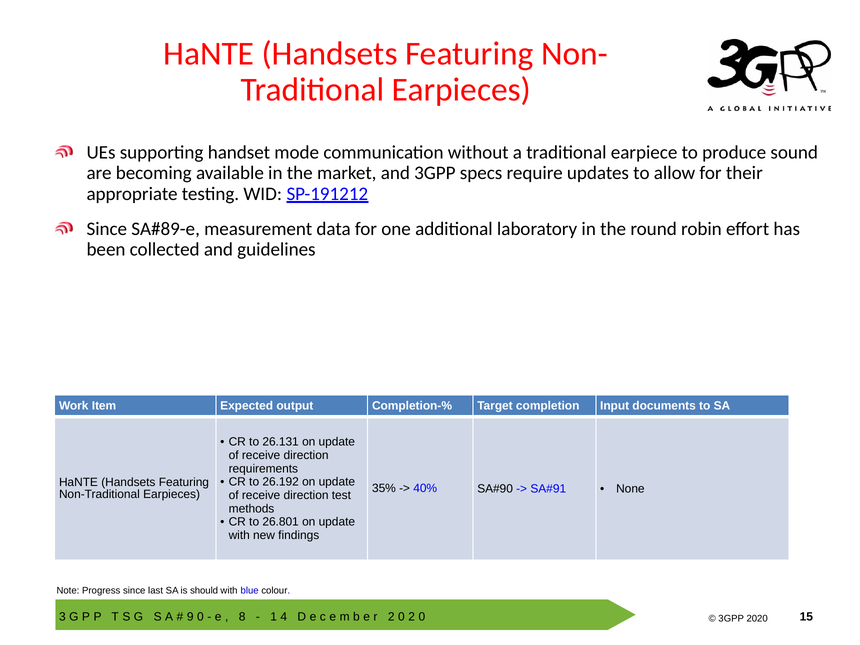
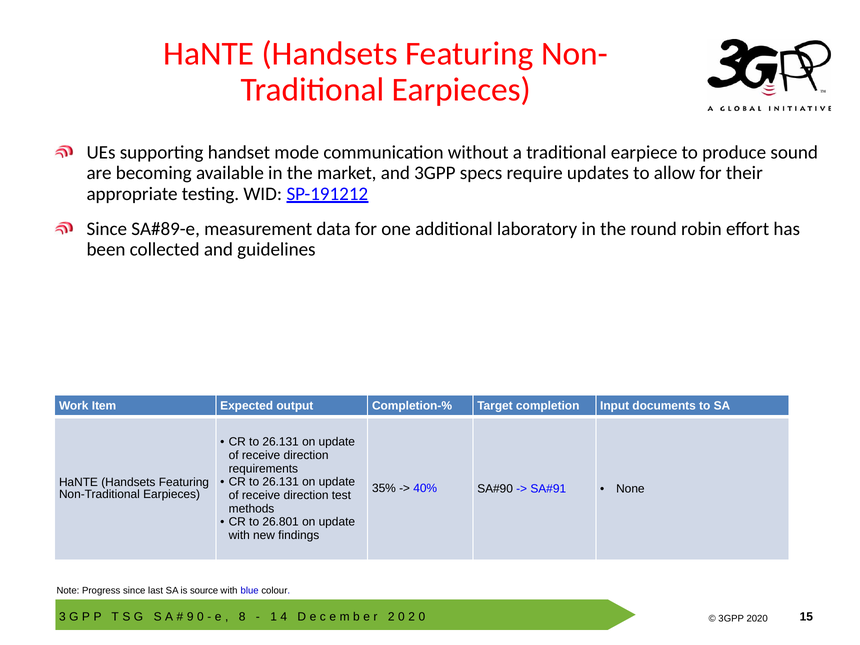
26.192 at (281, 482): 26.192 -> 26.131
should: should -> source
